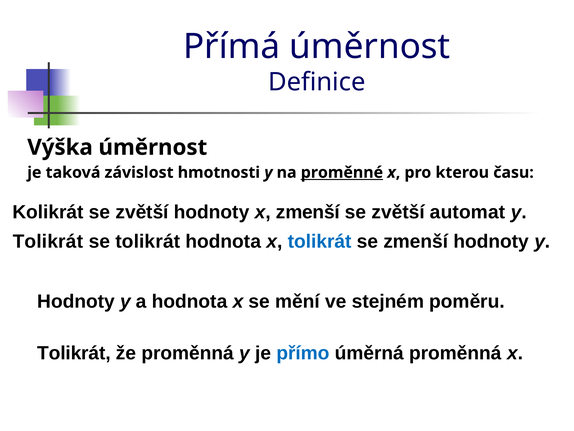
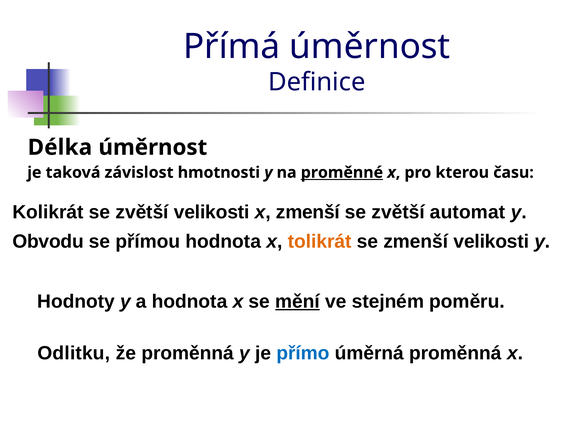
Výška: Výška -> Délka
zvětší hodnoty: hodnoty -> velikosti
Tolikrát at (48, 241): Tolikrát -> Obvodu
se tolikrát: tolikrát -> přímou
tolikrát at (320, 241) colour: blue -> orange
zmenší hodnoty: hodnoty -> velikosti
mění underline: none -> present
Tolikrát at (74, 353): Tolikrát -> Odlitku
